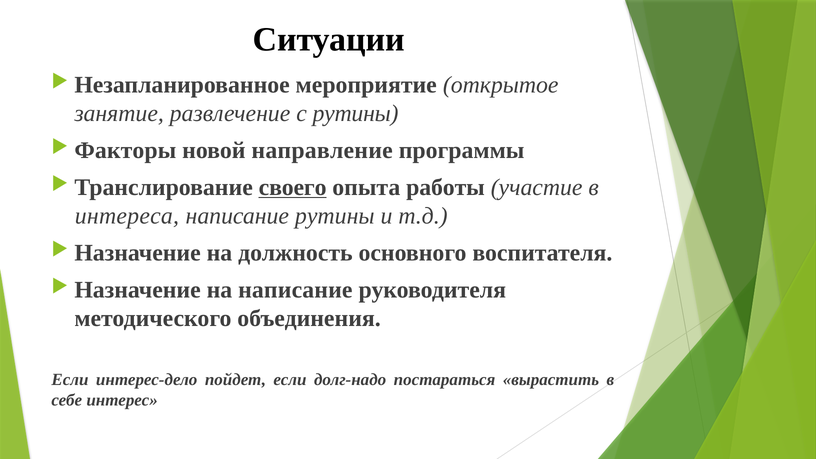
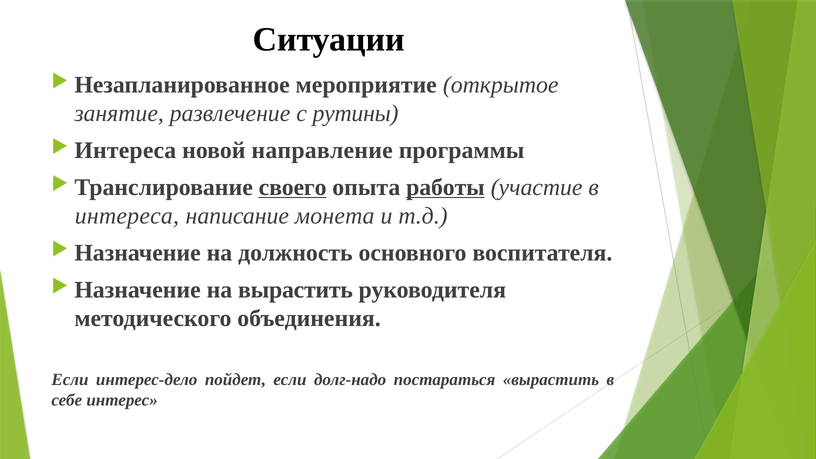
Факторы at (125, 150): Факторы -> Интереса
работы underline: none -> present
написание рутины: рутины -> монета
на написание: написание -> вырастить
